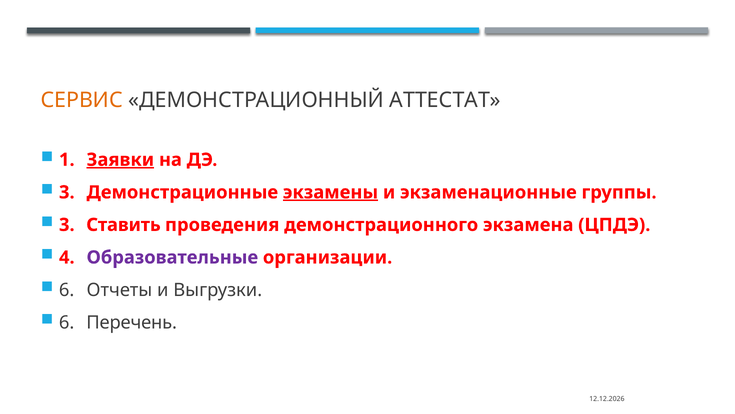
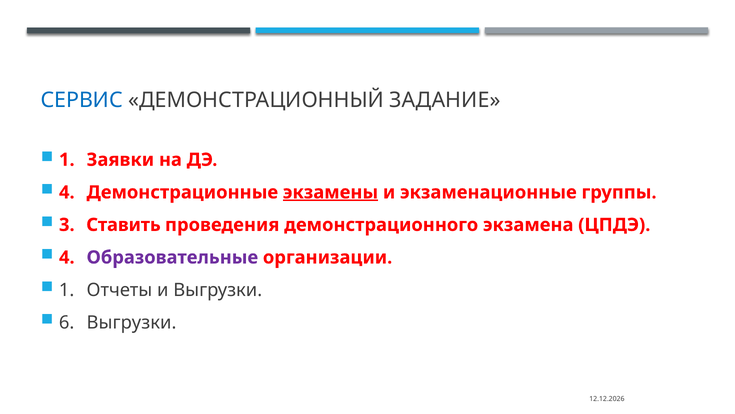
СЕРВИС colour: orange -> blue
АТТЕСТАТ: АТТЕСТАТ -> ЗАДАНИЕ
Заявки underline: present -> none
3 at (67, 192): 3 -> 4
6 at (67, 290): 6 -> 1
6 Перечень: Перечень -> Выгрузки
